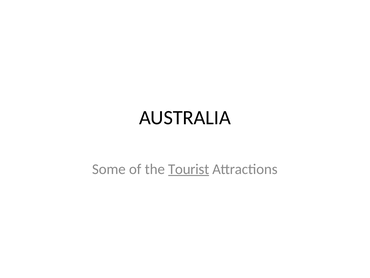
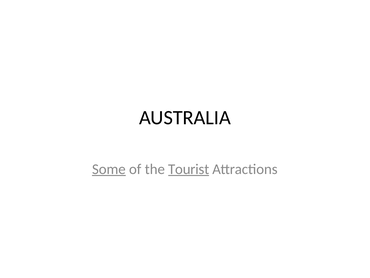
Some underline: none -> present
